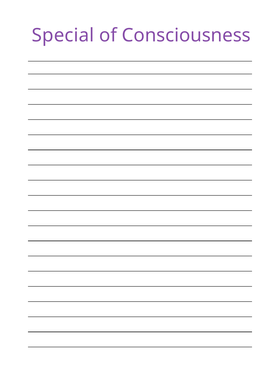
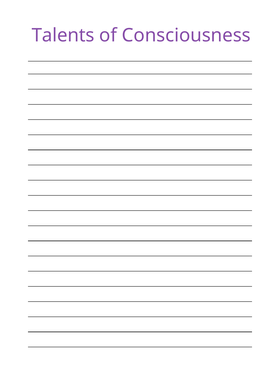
Special: Special -> Talents
